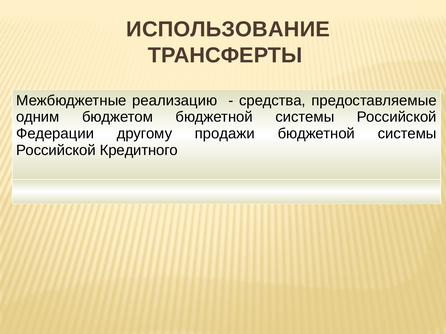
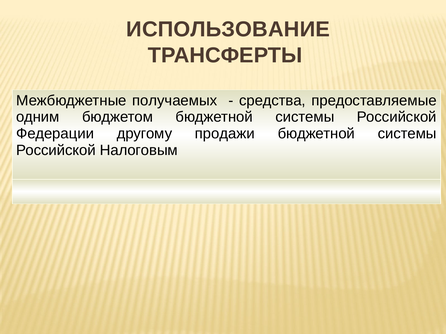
реализацию: реализацию -> получаемых
Кредитного: Кредитного -> Налоговым
